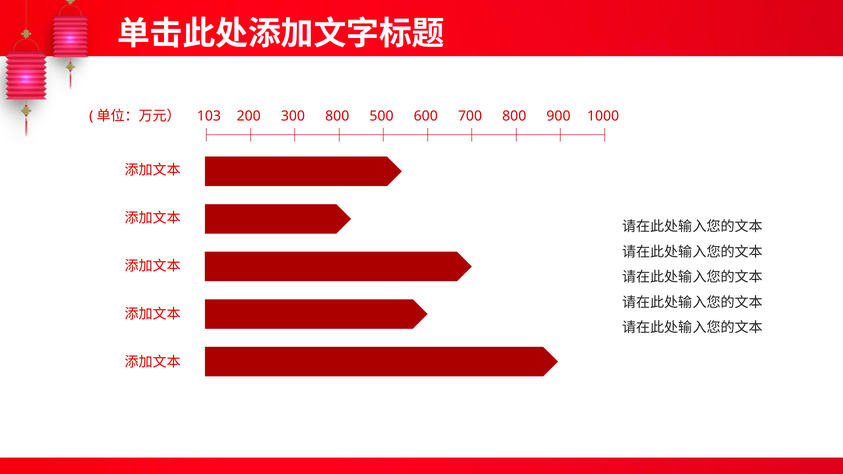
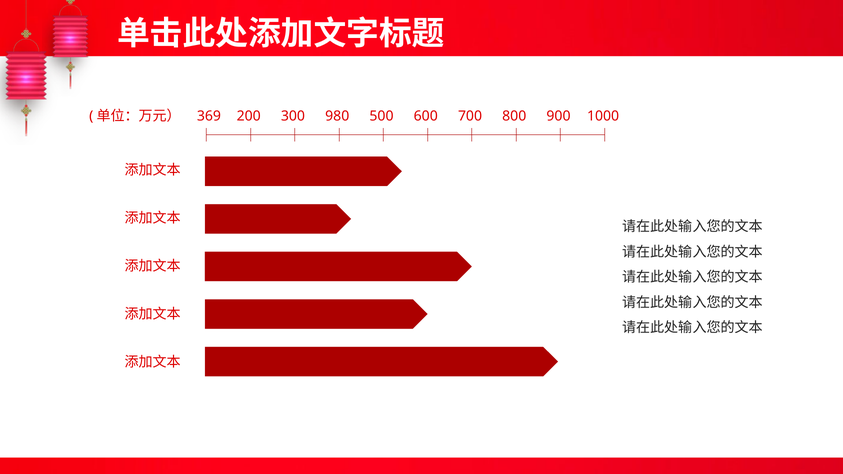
103: 103 -> 369
300 800: 800 -> 980
